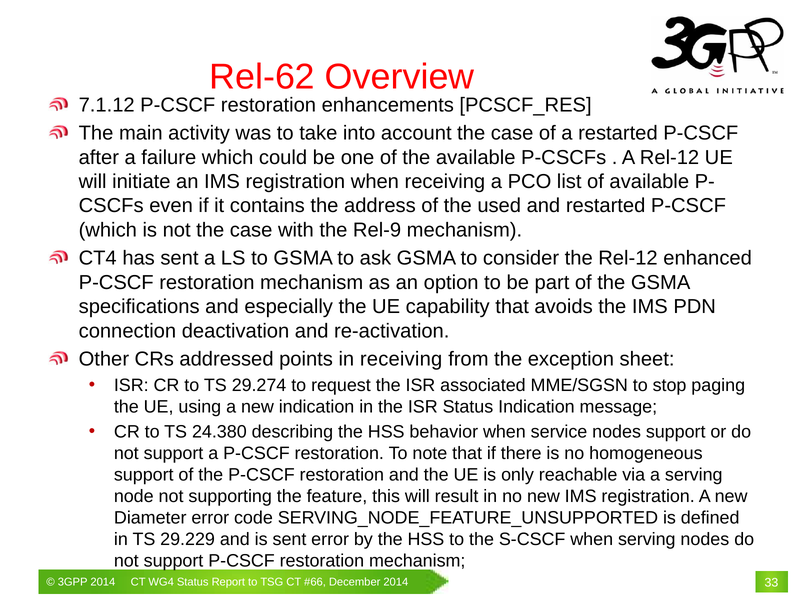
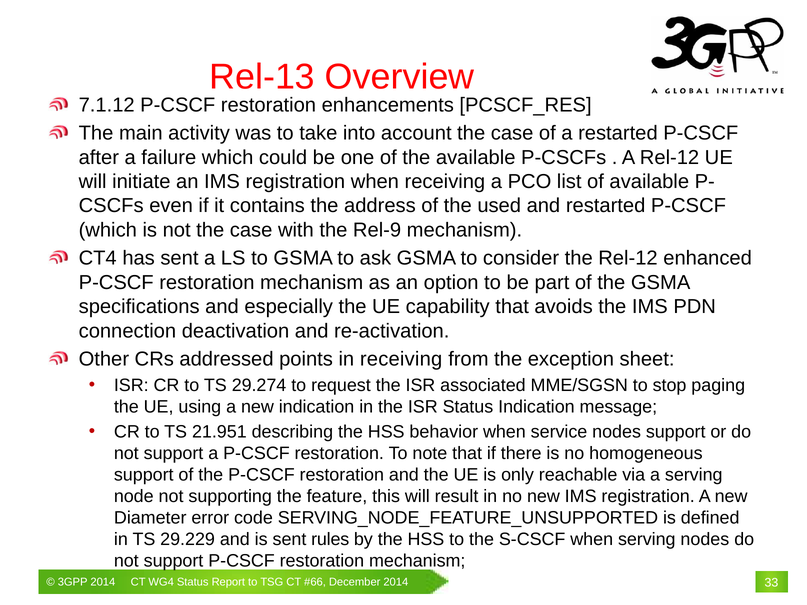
Rel-62: Rel-62 -> Rel-13
24.380: 24.380 -> 21.951
sent error: error -> rules
